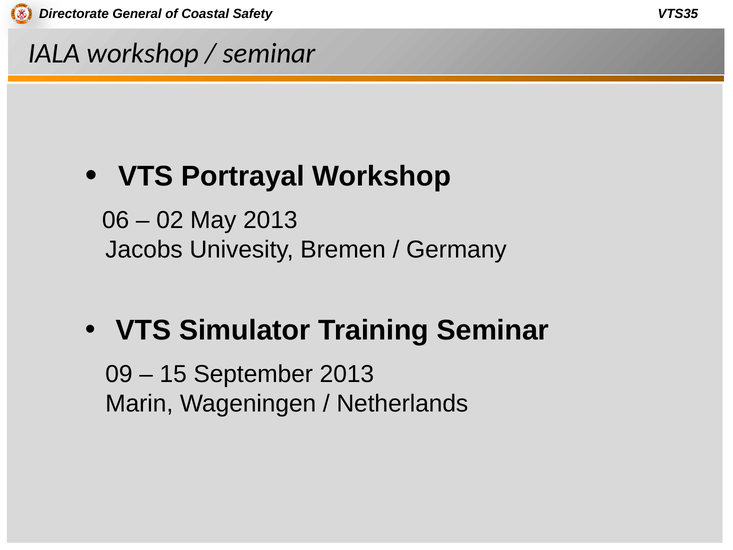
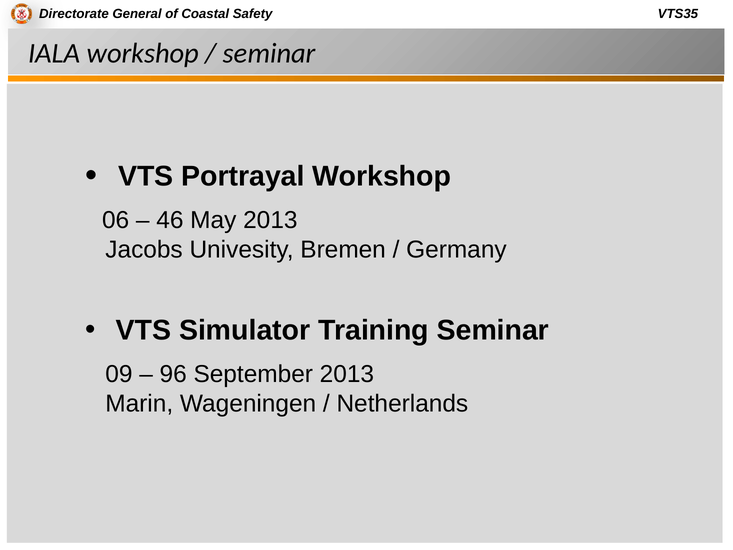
02: 02 -> 46
15: 15 -> 96
